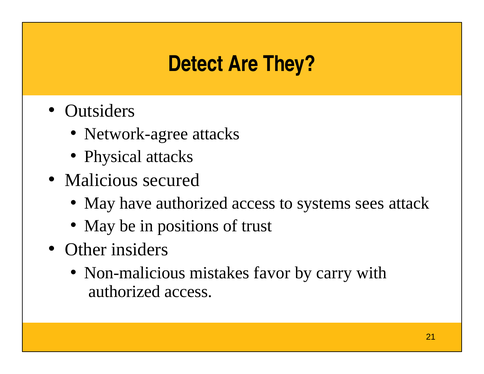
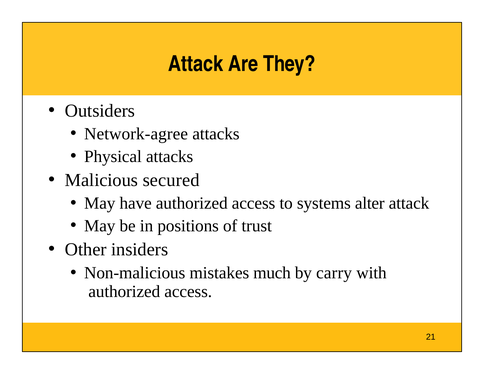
Detect at (196, 64): Detect -> Attack
sees: sees -> alter
favor: favor -> much
